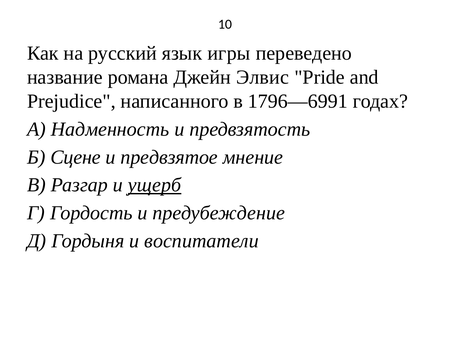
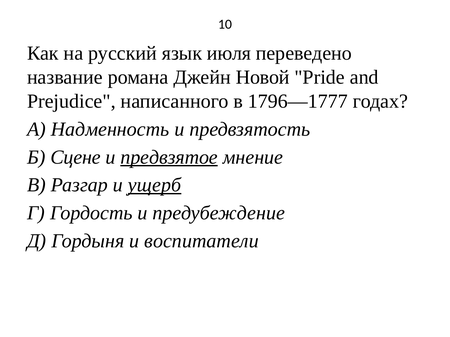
игры: игры -> июля
Элвис: Элвис -> Новой
1796—6991: 1796—6991 -> 1796—1777
предвзятое underline: none -> present
